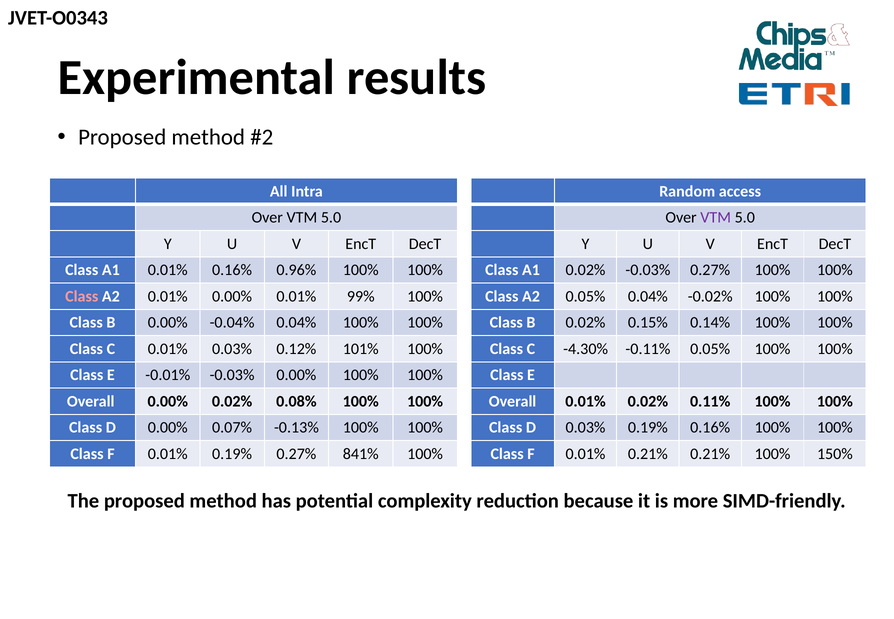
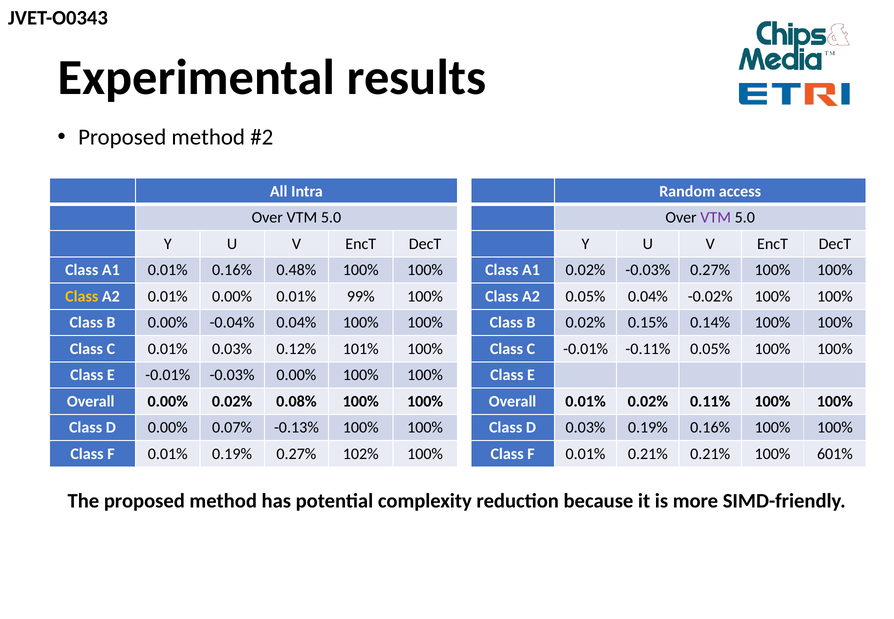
0.96%: 0.96% -> 0.48%
Class at (82, 296) colour: pink -> yellow
C -4.30%: -4.30% -> -0.01%
841%: 841% -> 102%
150%: 150% -> 601%
